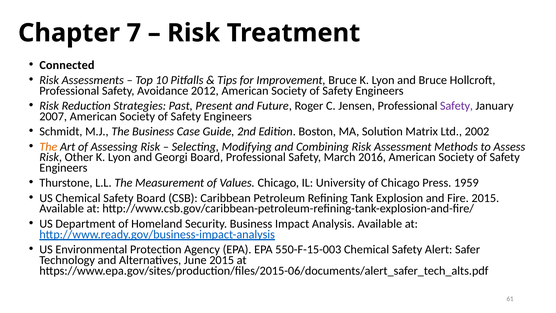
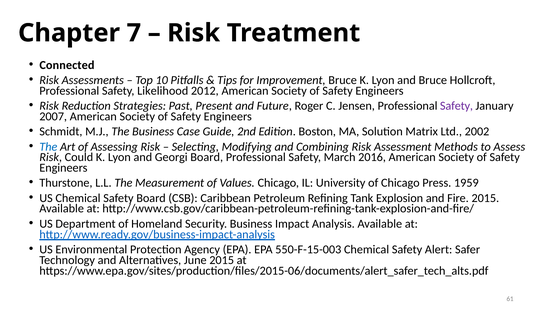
Avoidance: Avoidance -> Likelihood
The at (48, 147) colour: orange -> blue
Other: Other -> Could
